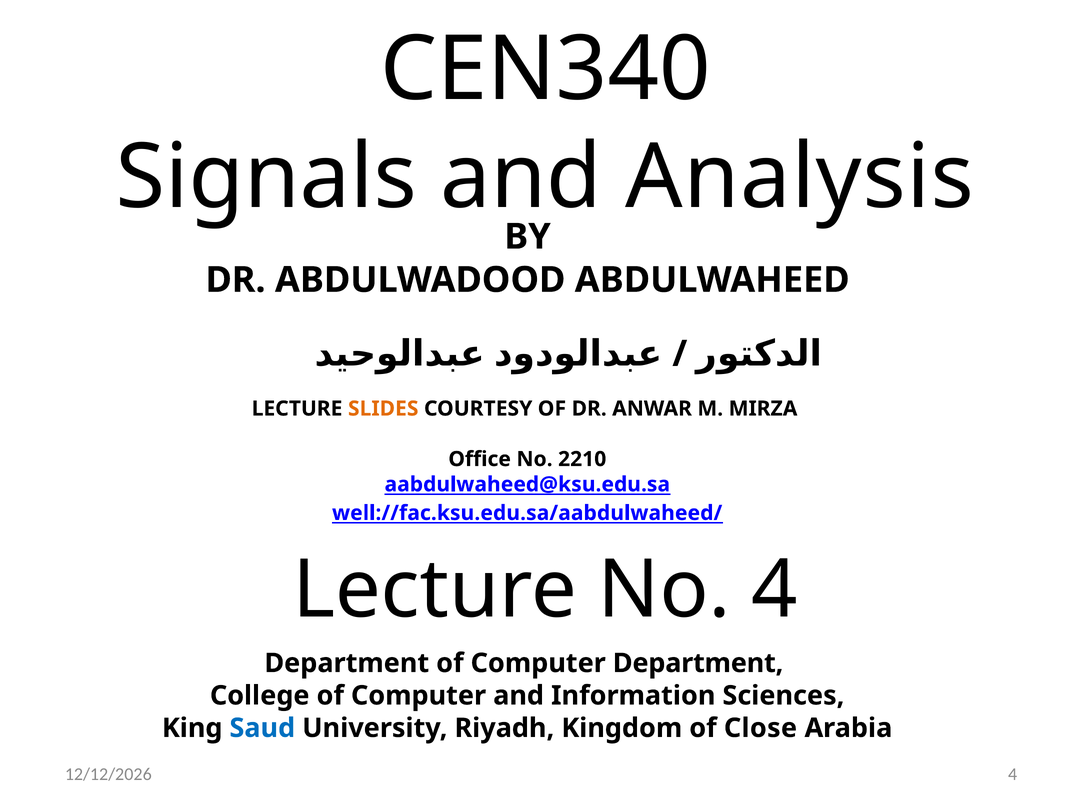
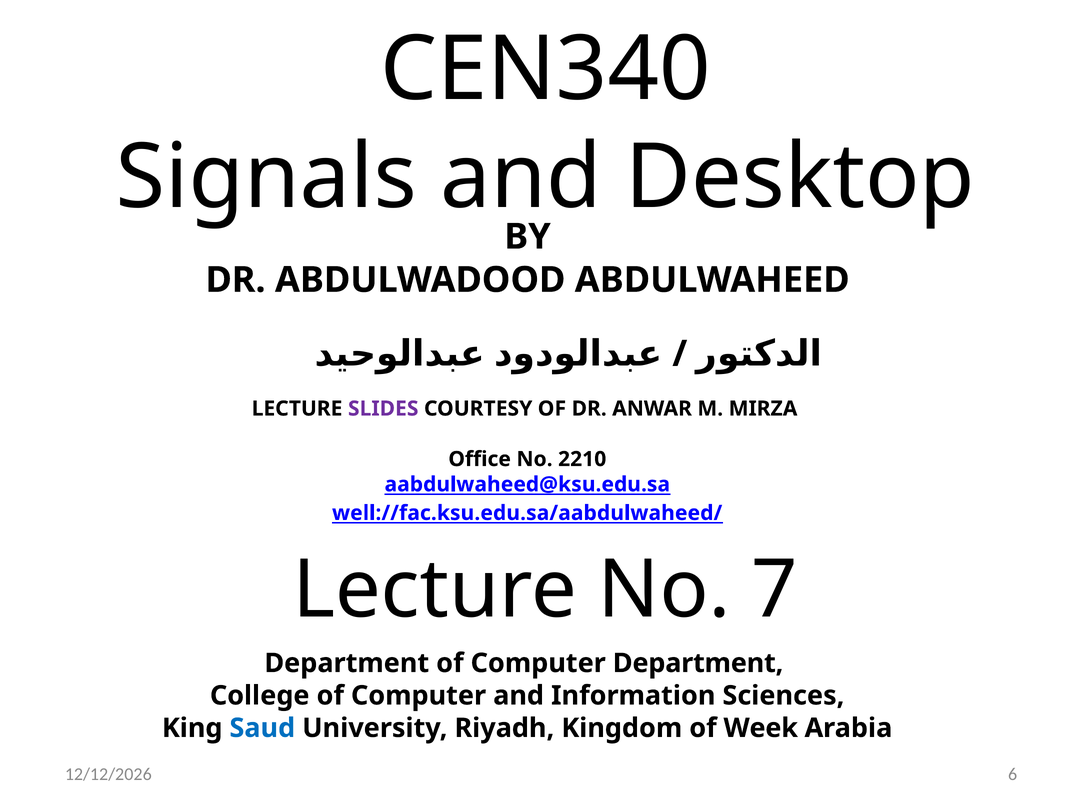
Analysis: Analysis -> Desktop
SLIDES colour: orange -> purple
No 4: 4 -> 7
Close: Close -> Week
4 at (1013, 775): 4 -> 6
